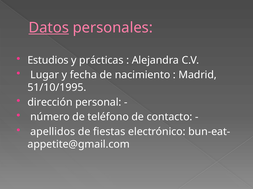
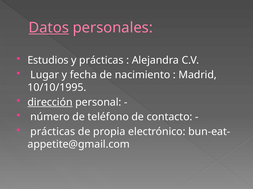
51/10/1995: 51/10/1995 -> 10/10/1995
dirección underline: none -> present
apellidos at (53, 132): apellidos -> prácticas
fiestas: fiestas -> propia
